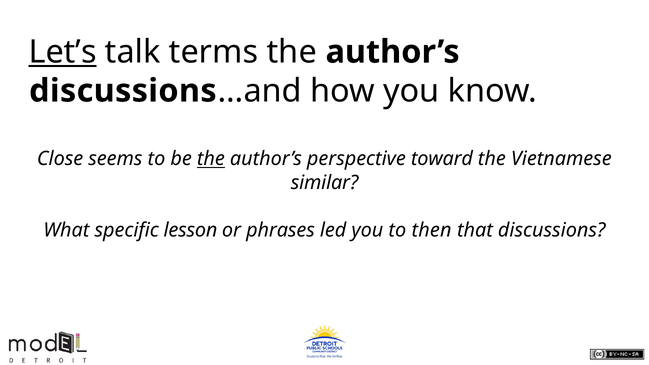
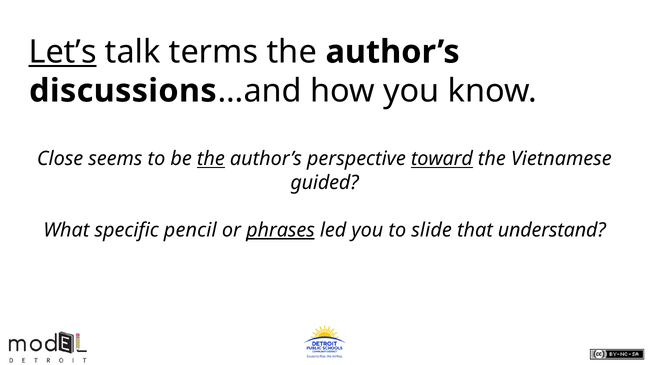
toward underline: none -> present
similar: similar -> guided
lesson: lesson -> pencil
phrases underline: none -> present
then: then -> slide
that discussions: discussions -> understand
